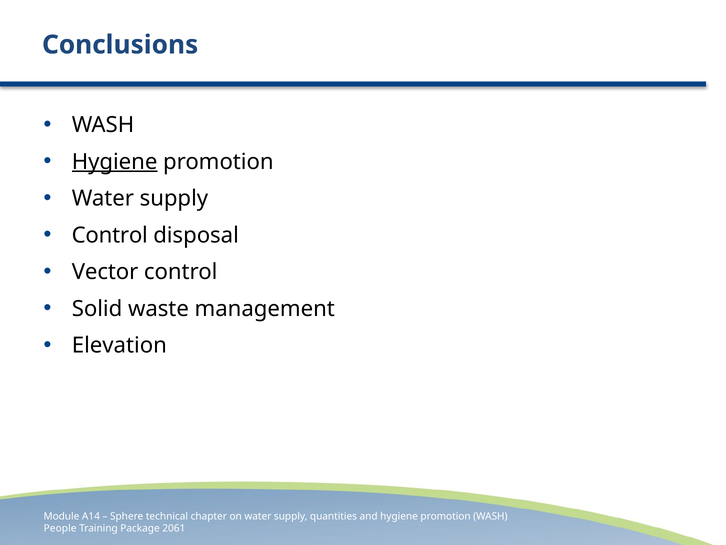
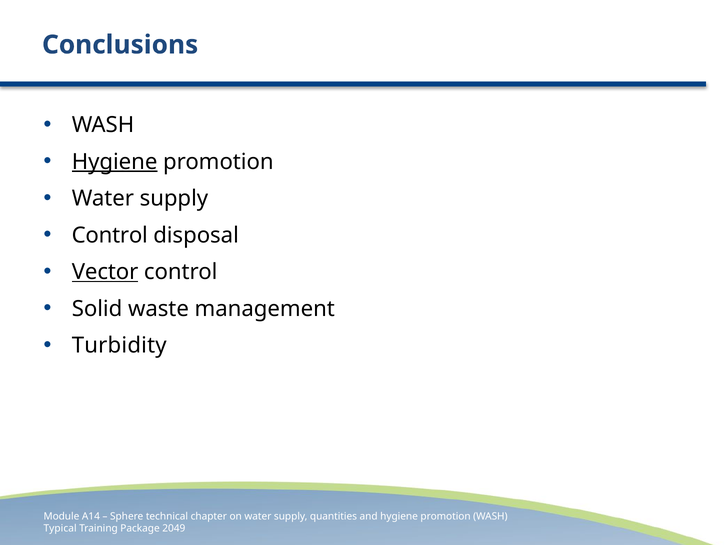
Vector underline: none -> present
Elevation: Elevation -> Turbidity
People: People -> Typical
2061: 2061 -> 2049
